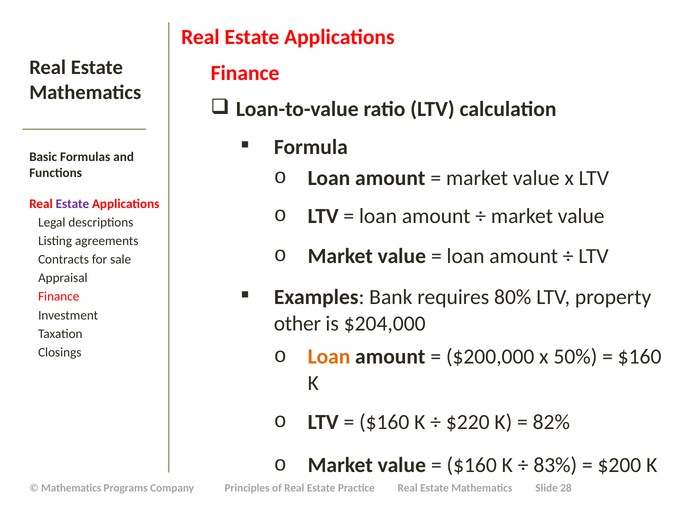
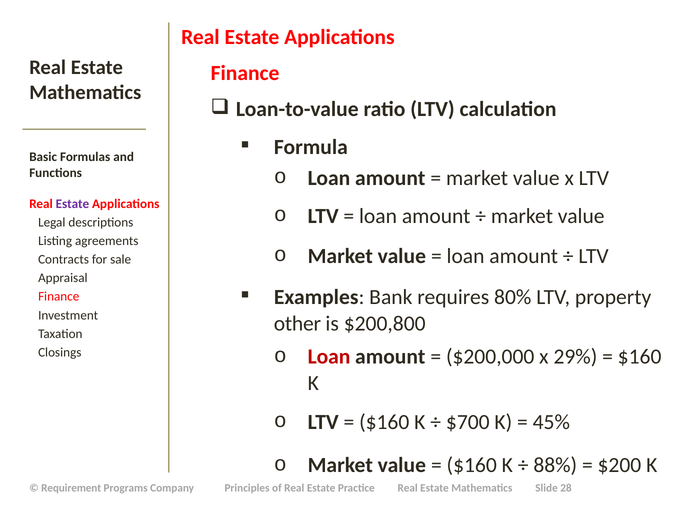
$204,000: $204,000 -> $200,800
Loan at (329, 357) colour: orange -> red
50%: 50% -> 29%
$220: $220 -> $700
82%: 82% -> 45%
83%: 83% -> 88%
Mathematics at (71, 488): Mathematics -> Requirement
